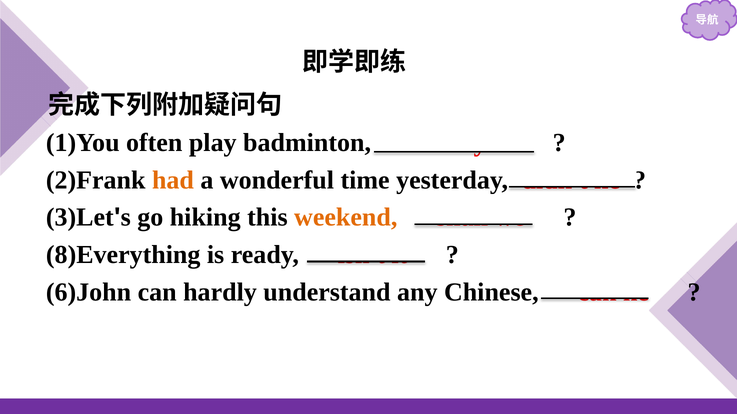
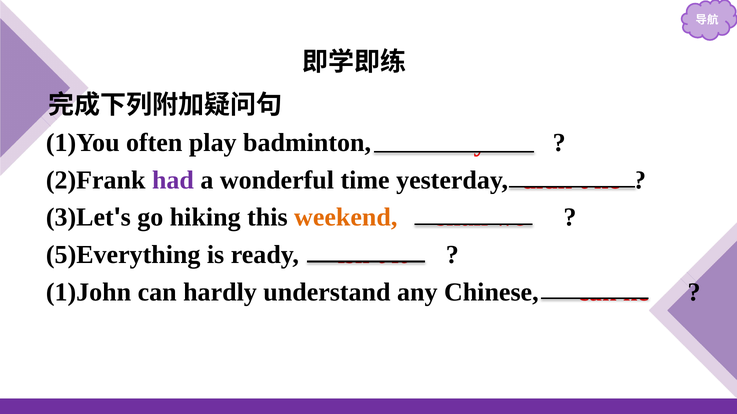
had colour: orange -> purple
8)Everything: 8)Everything -> 5)Everything
6)John: 6)John -> 1)John
